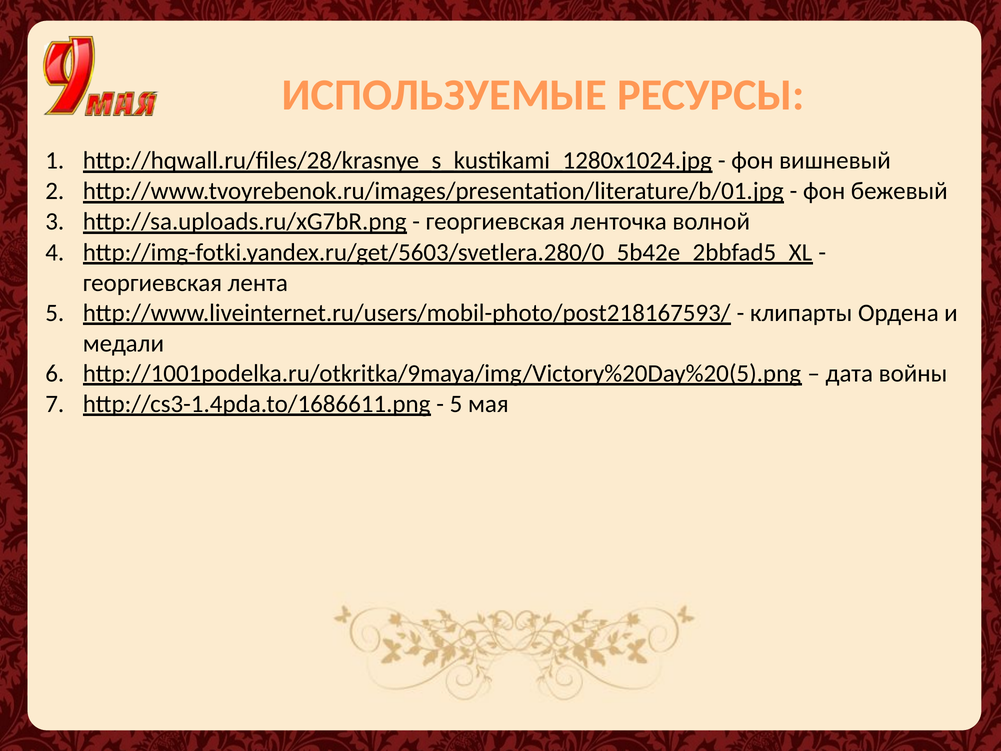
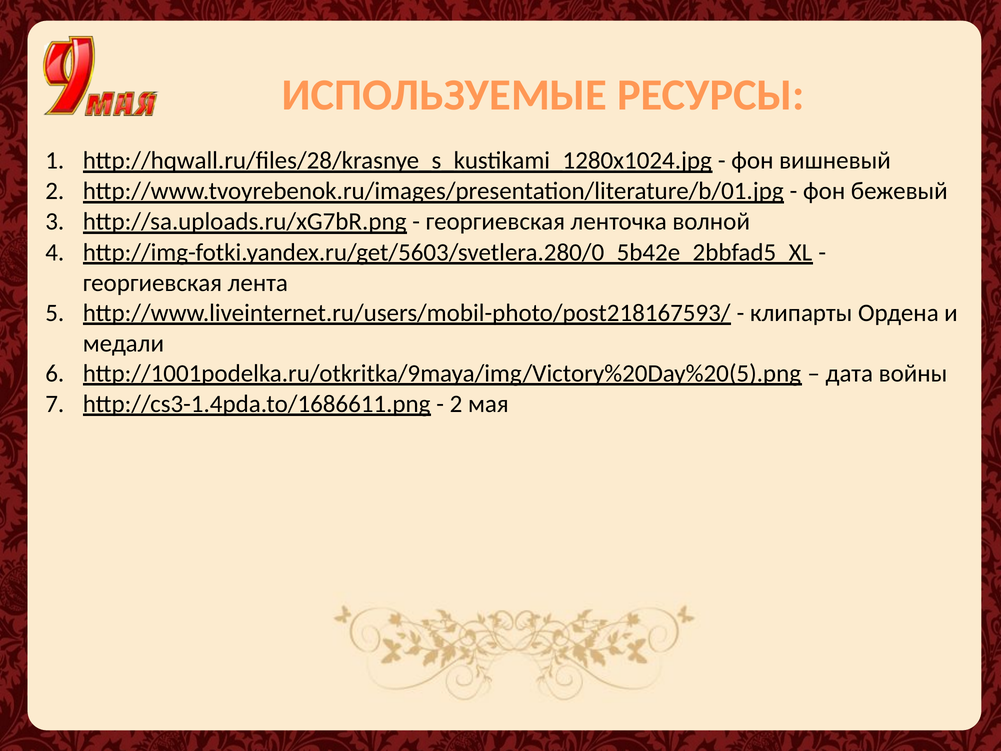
5 at (456, 404): 5 -> 2
